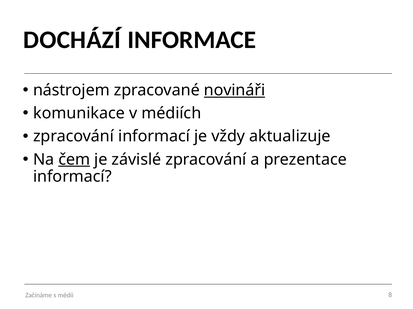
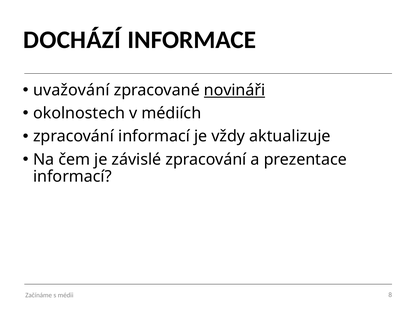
nástrojem: nástrojem -> uvažování
komunikace: komunikace -> okolnostech
čem underline: present -> none
